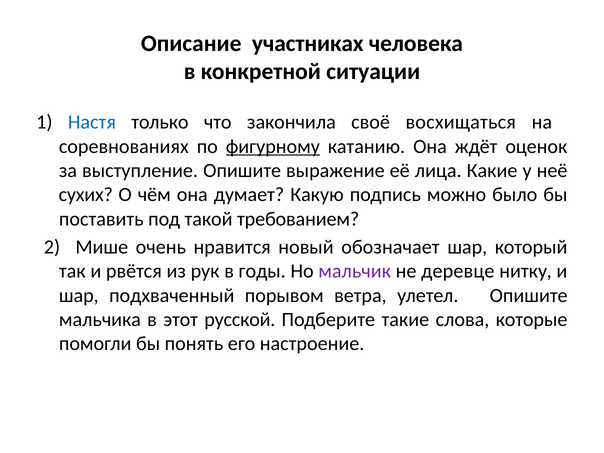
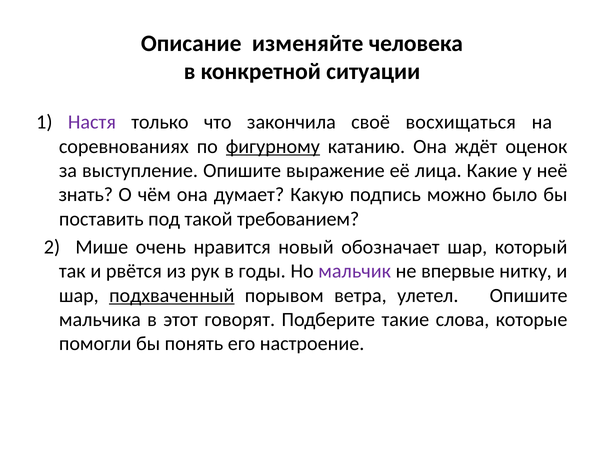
участниках: участниках -> изменяйте
Настя colour: blue -> purple
сухих: сухих -> знать
деревце: деревце -> впервые
подхваченный underline: none -> present
русской: русской -> говорят
